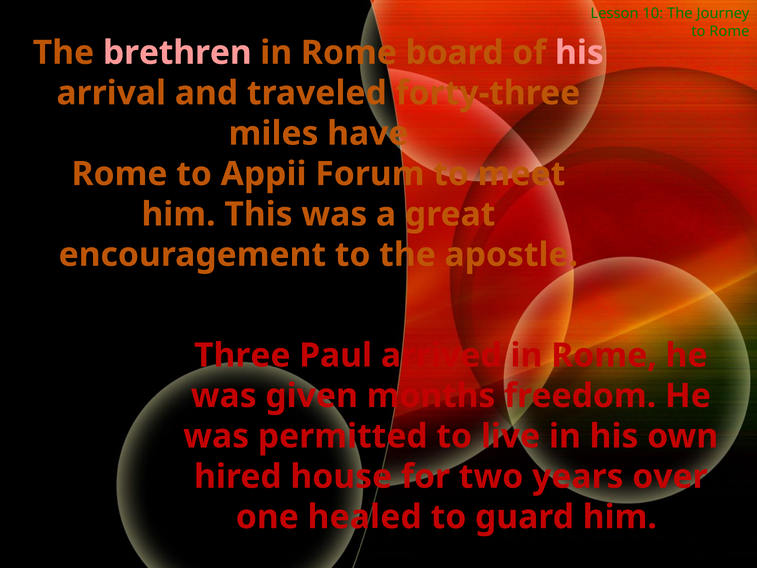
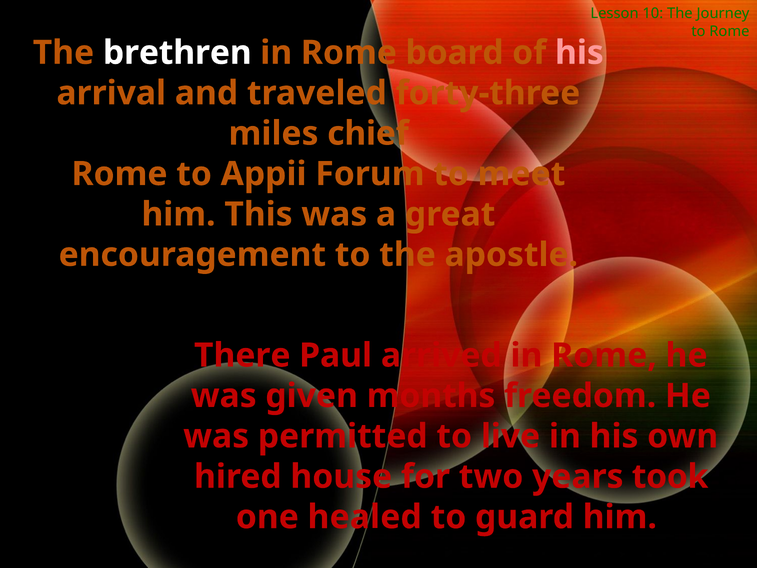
brethren colour: pink -> white
have: have -> chief
Three: Three -> There
over: over -> took
